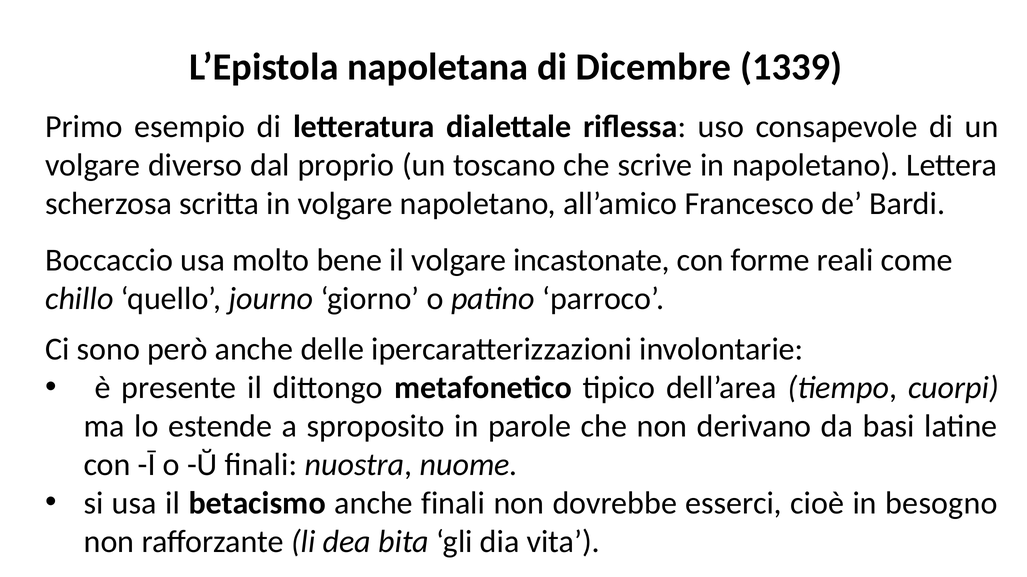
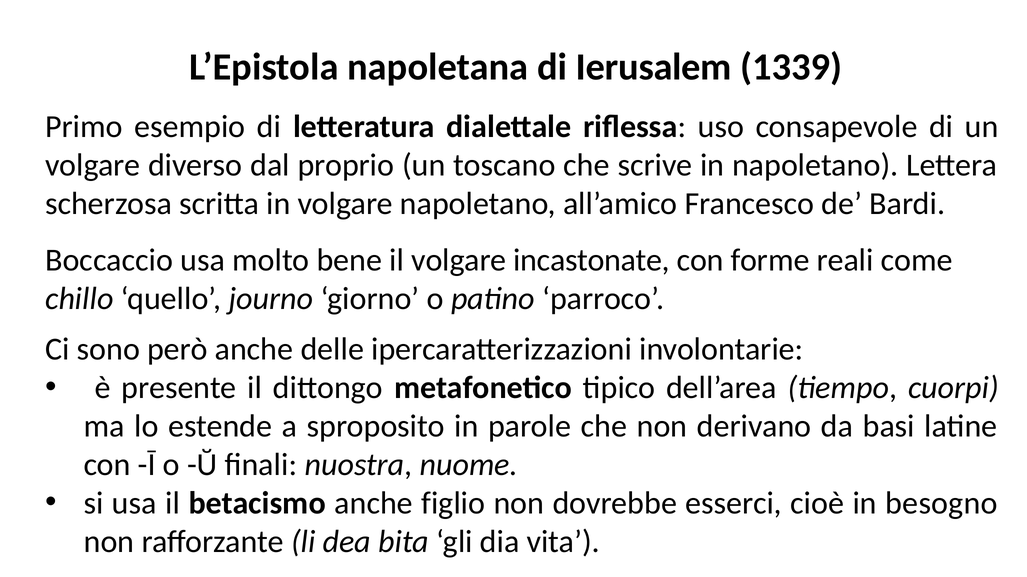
Dicembre: Dicembre -> Ierusalem
anche finali: finali -> figlio
